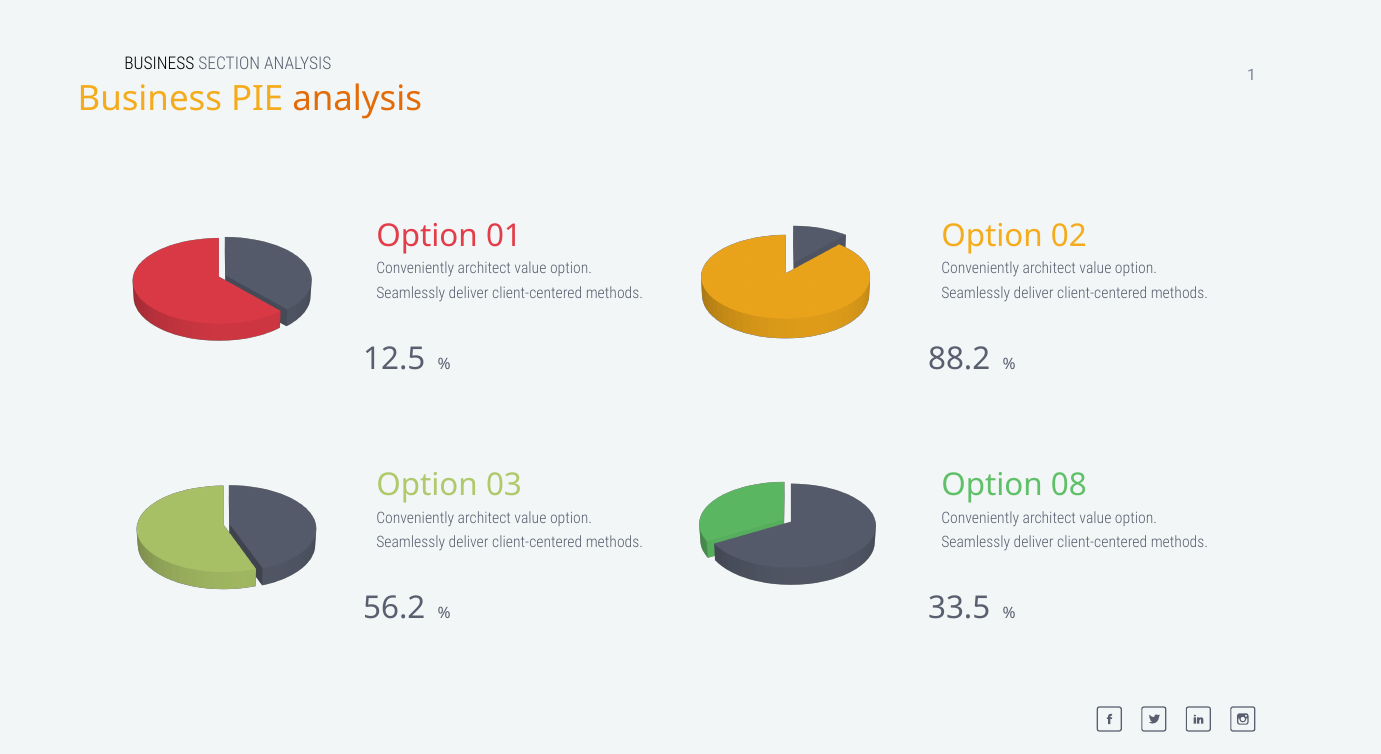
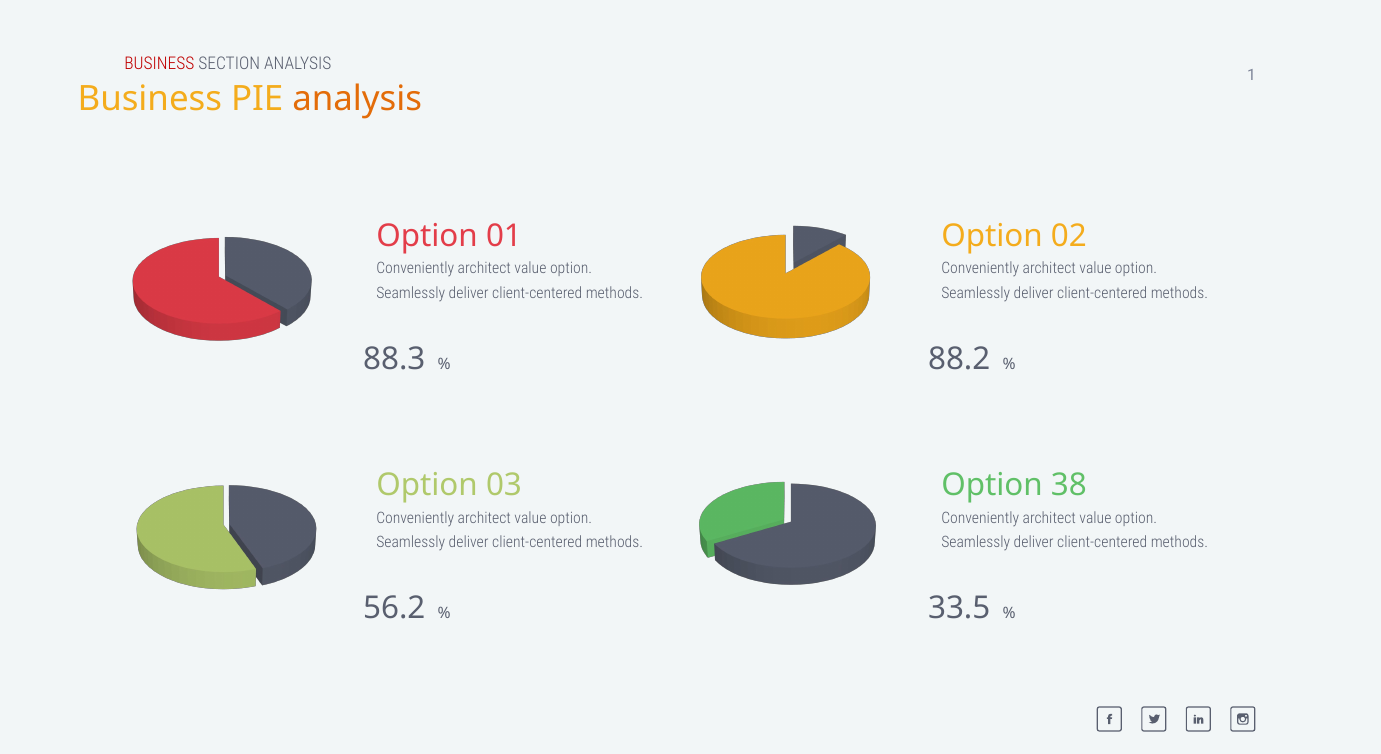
BUSINESS at (159, 63) colour: black -> red
12.5: 12.5 -> 88.3
08: 08 -> 38
